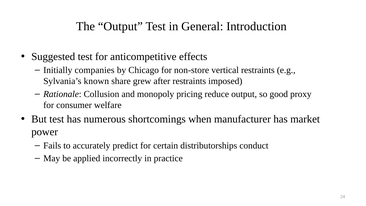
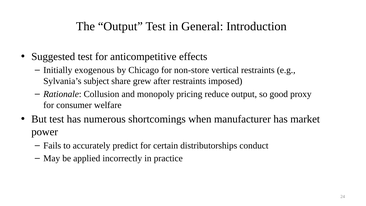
companies: companies -> exogenous
known: known -> subject
